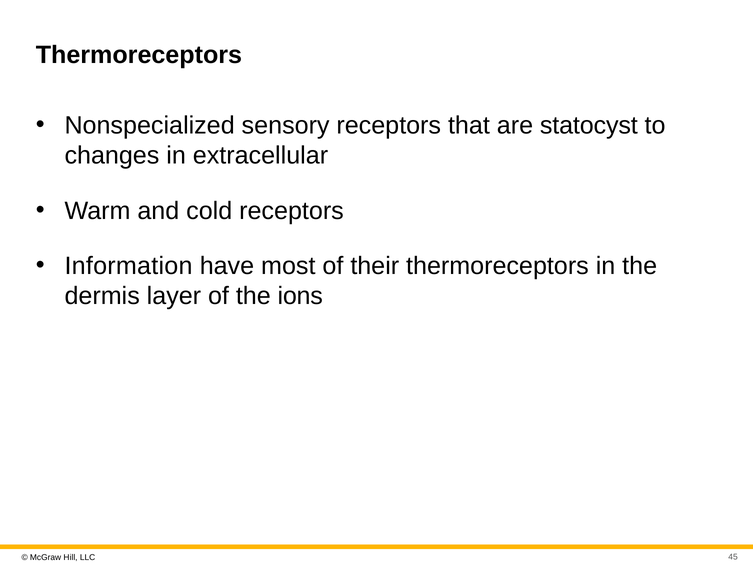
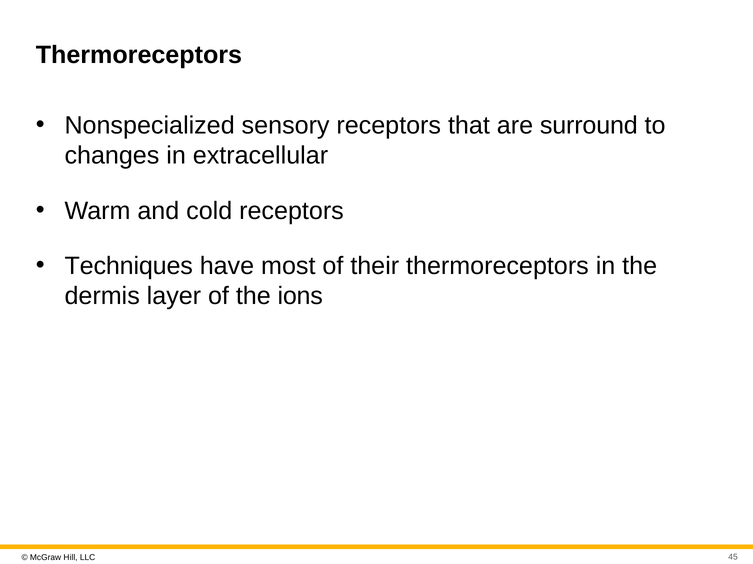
statocyst: statocyst -> surround
Information: Information -> Techniques
